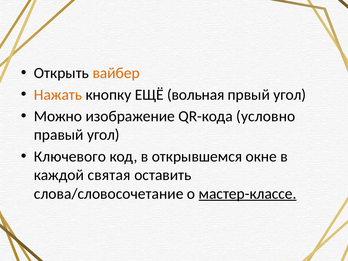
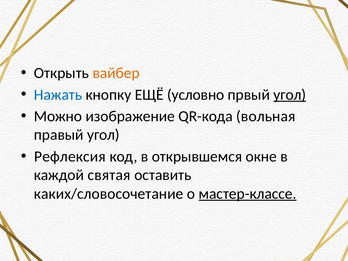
Нажать colour: orange -> blue
вольная: вольная -> условно
угол at (290, 95) underline: none -> present
условно: условно -> вольная
Ключевого: Ключевого -> Рефлексия
слова/словосочетание: слова/словосочетание -> каких/словосочетание
